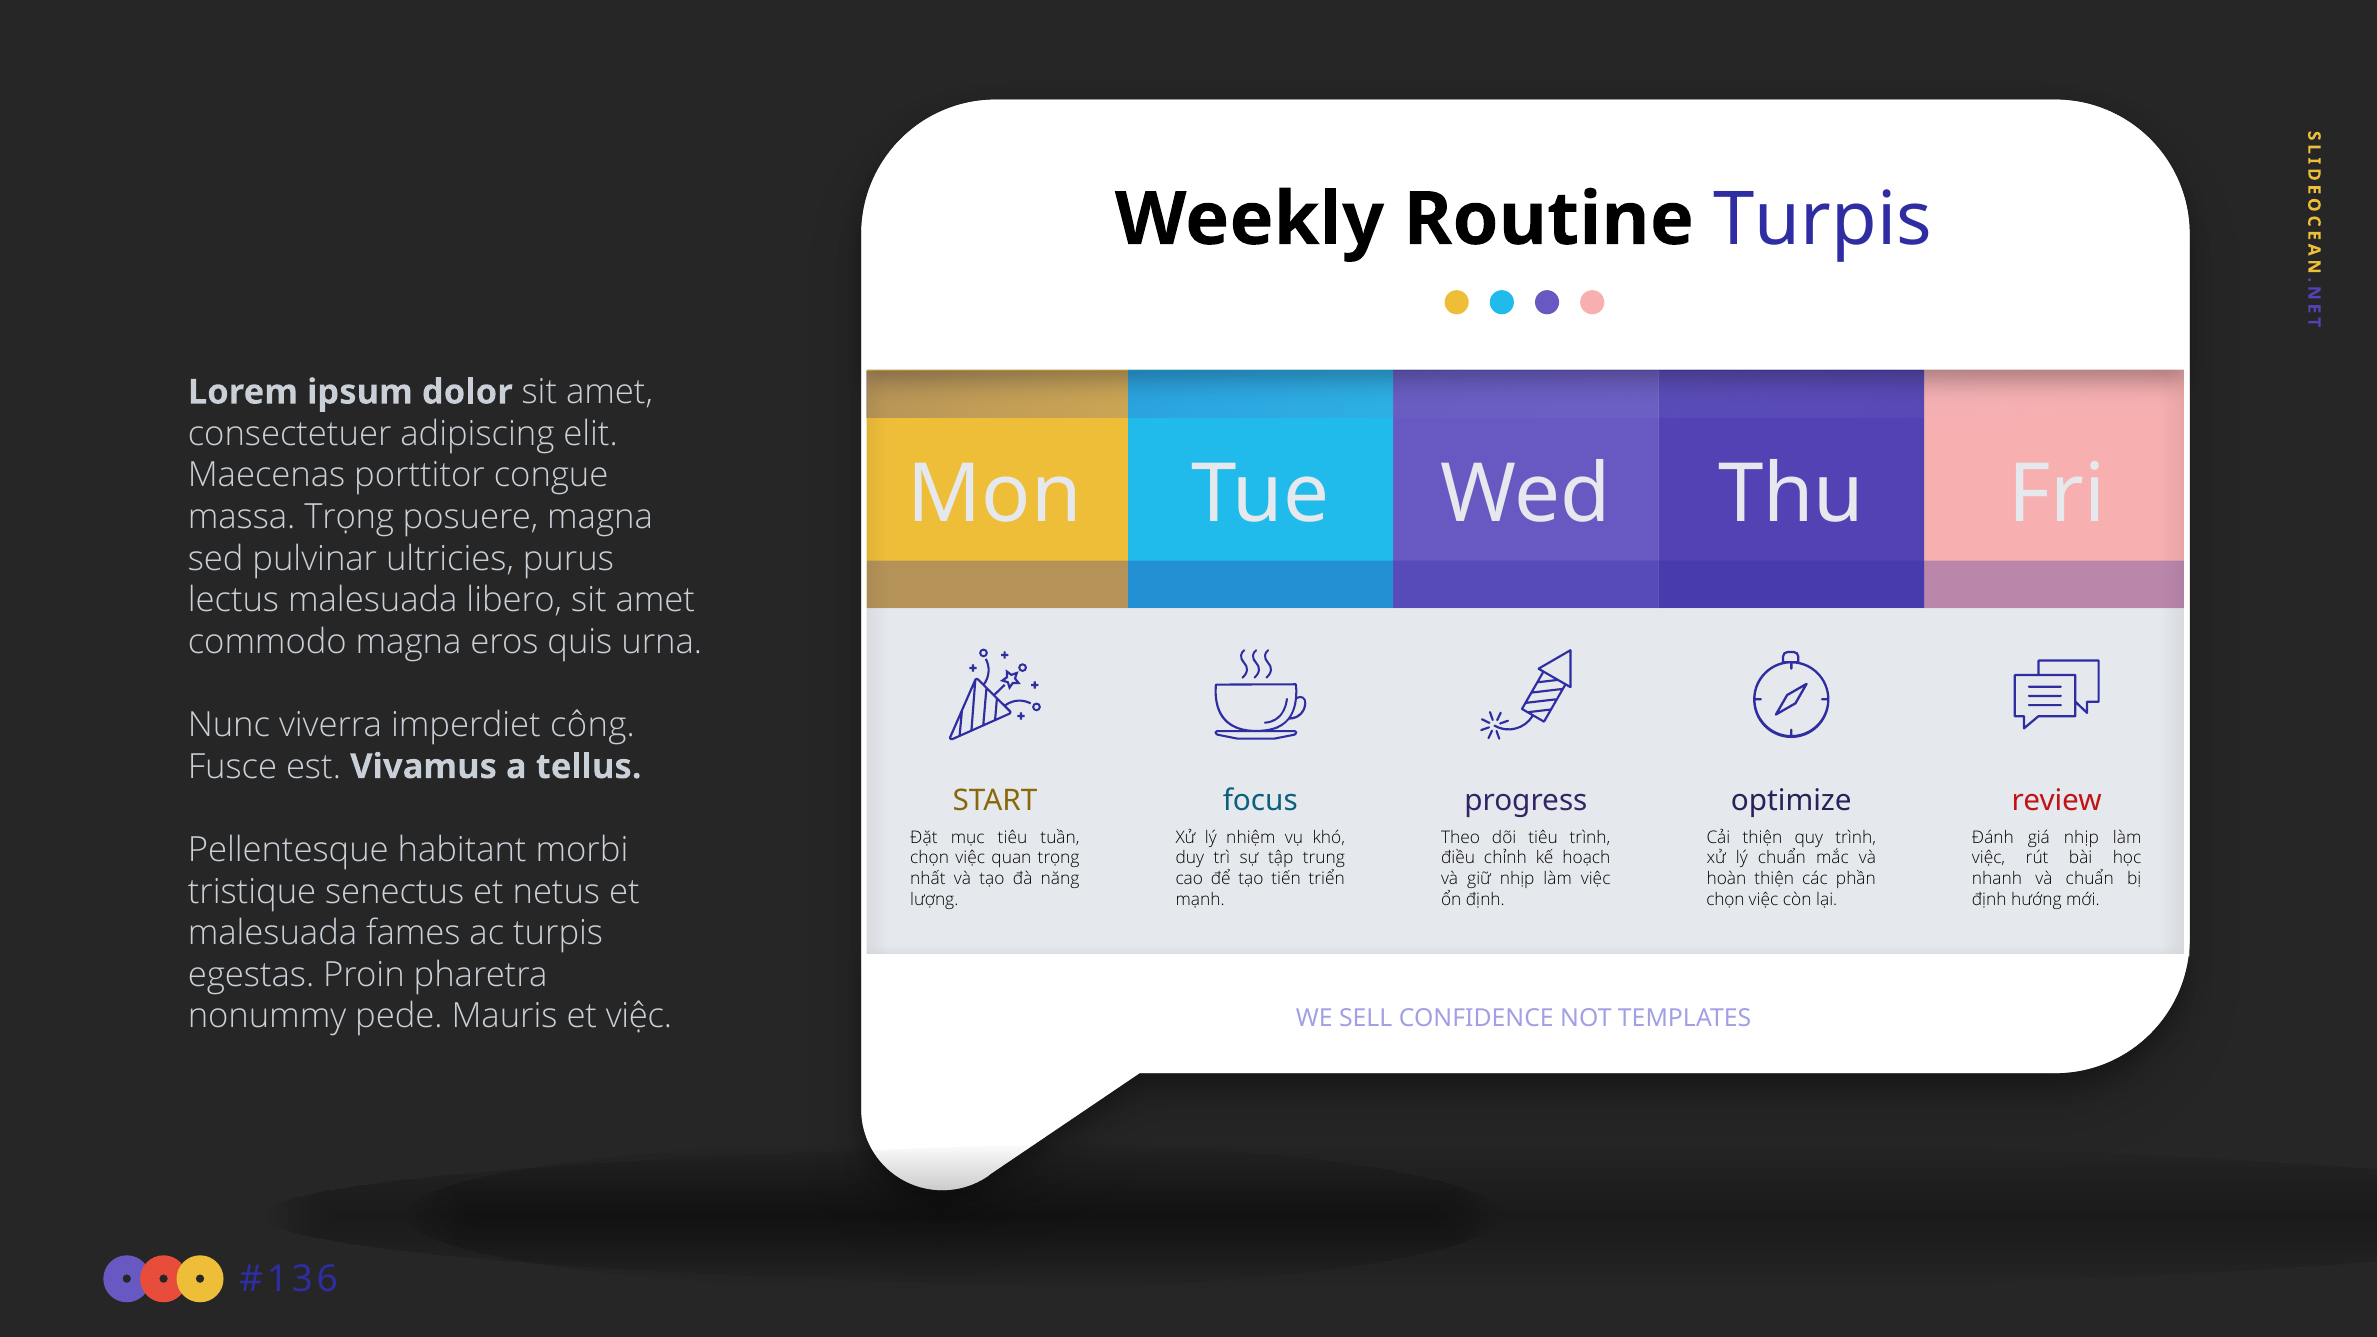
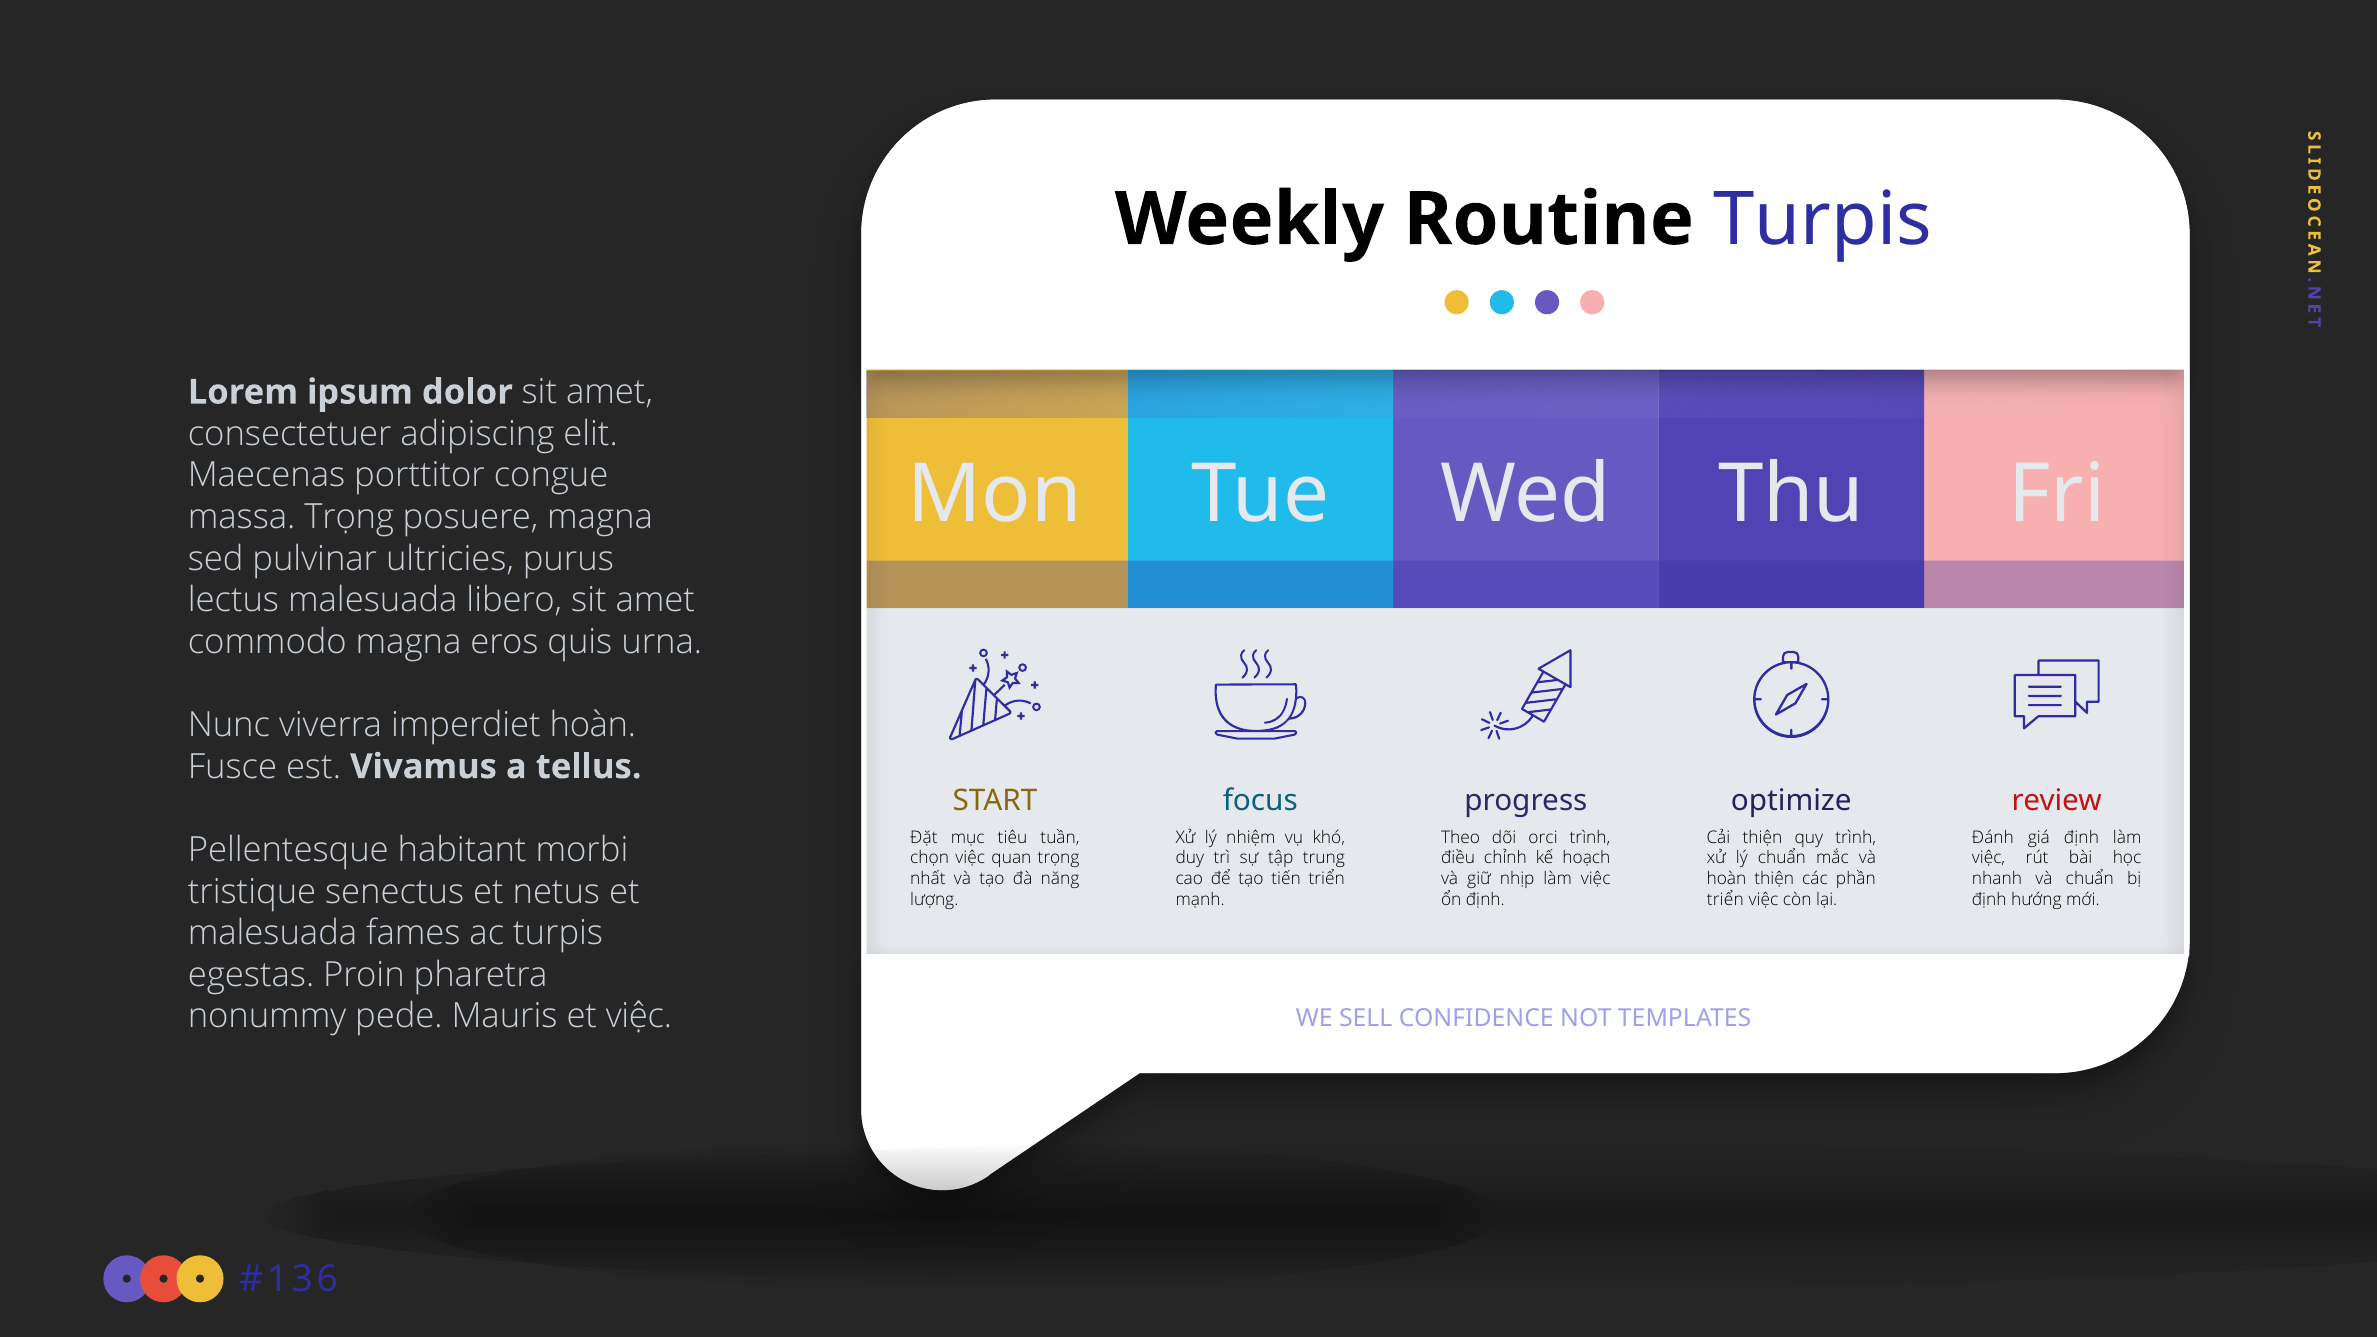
imperdiet công: công -> hoàn
dõi tiêu: tiêu -> orci
giá nhịp: nhịp -> định
chọn at (1725, 900): chọn -> triển
